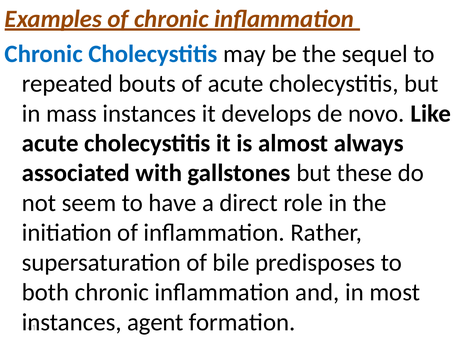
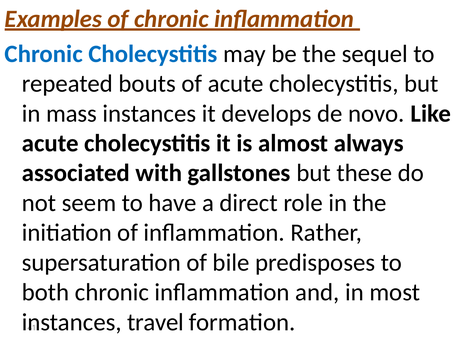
agent: agent -> travel
